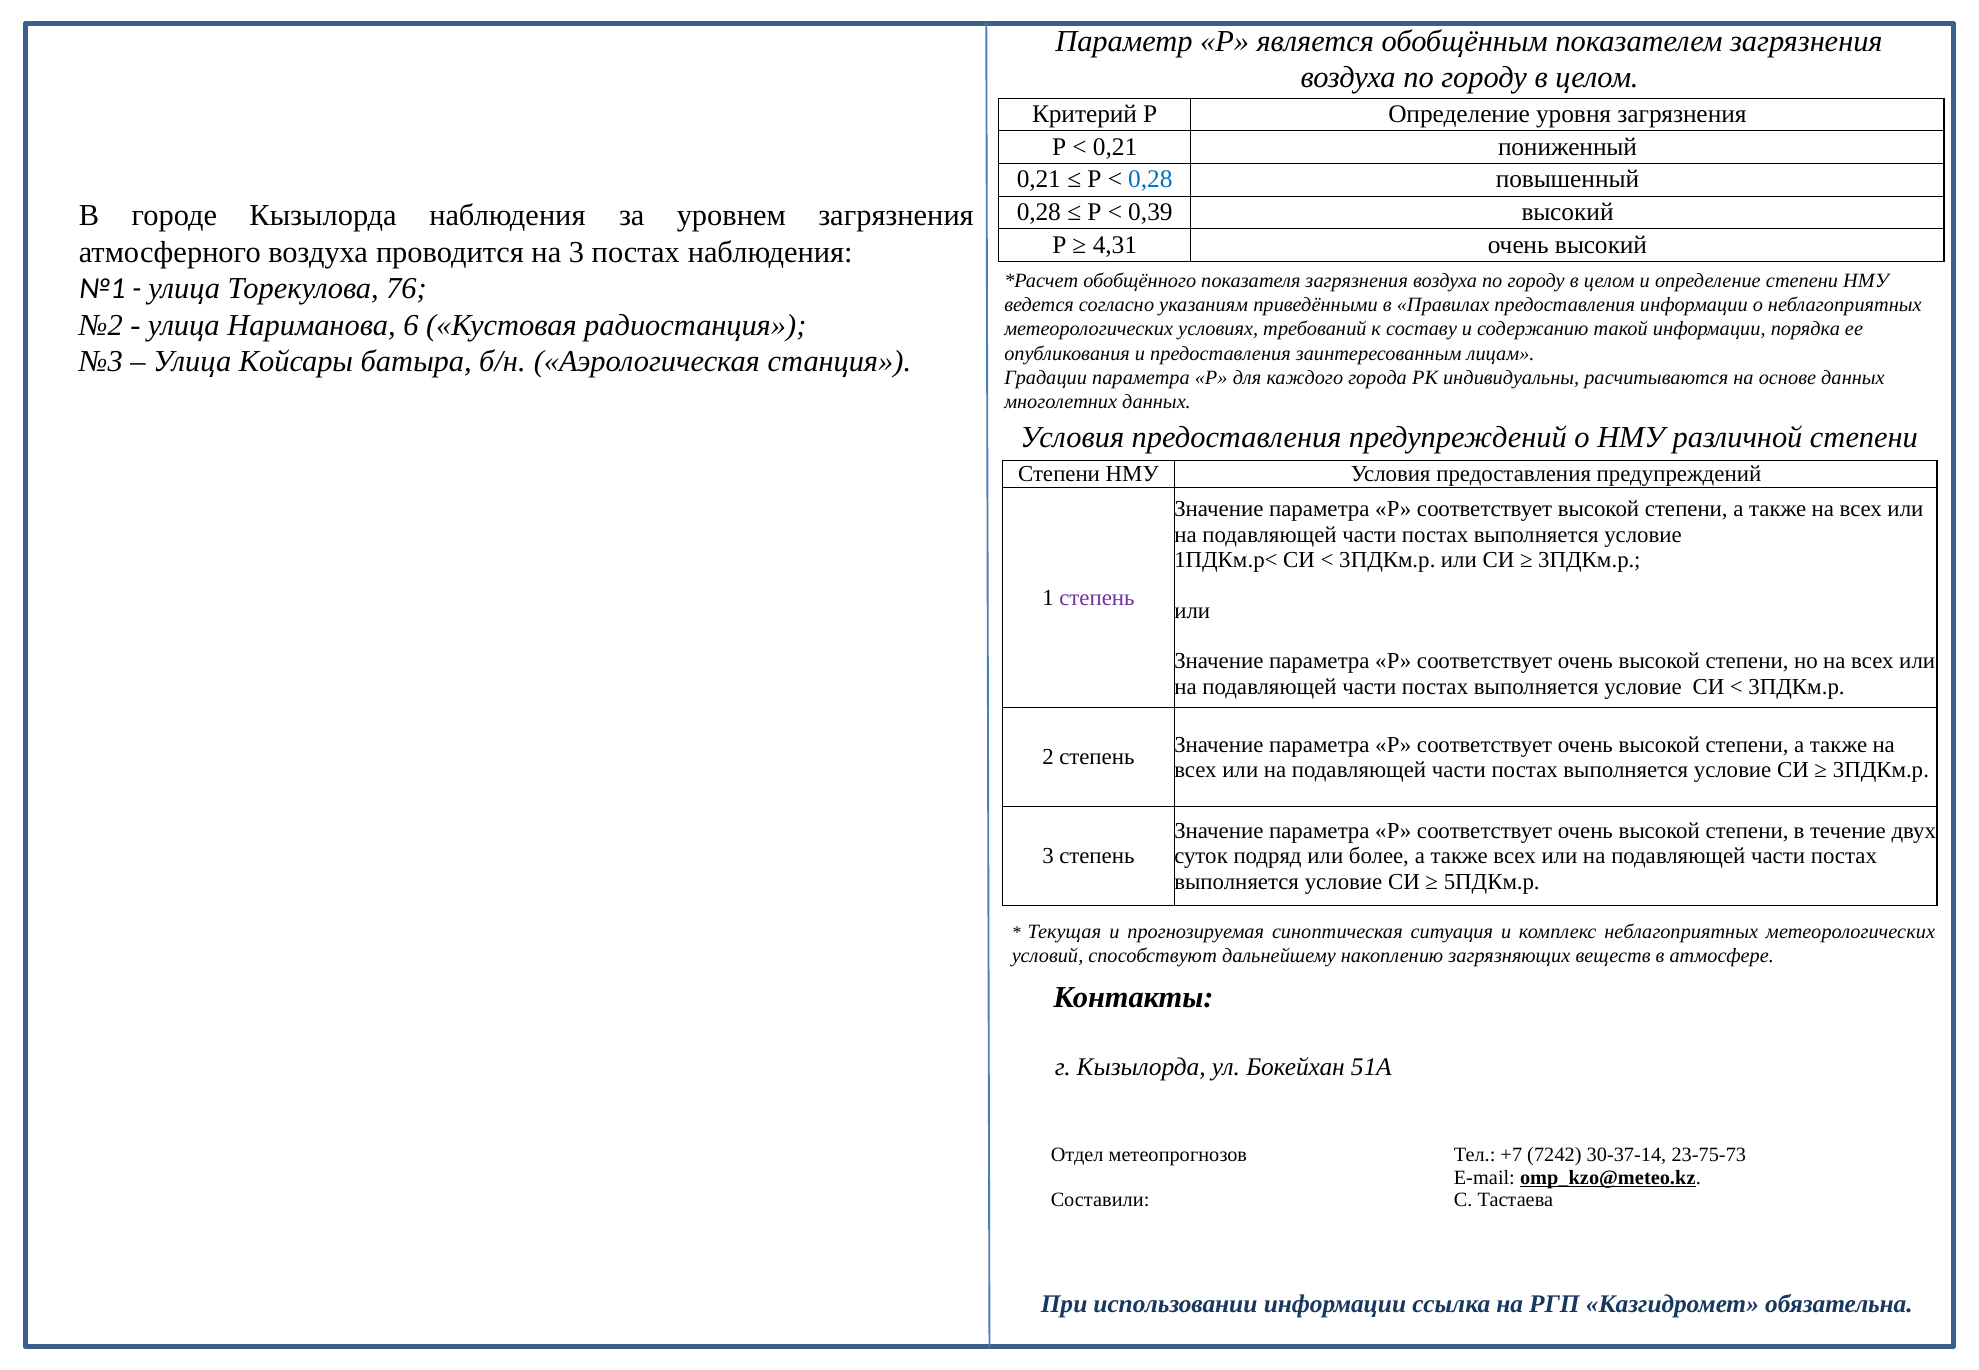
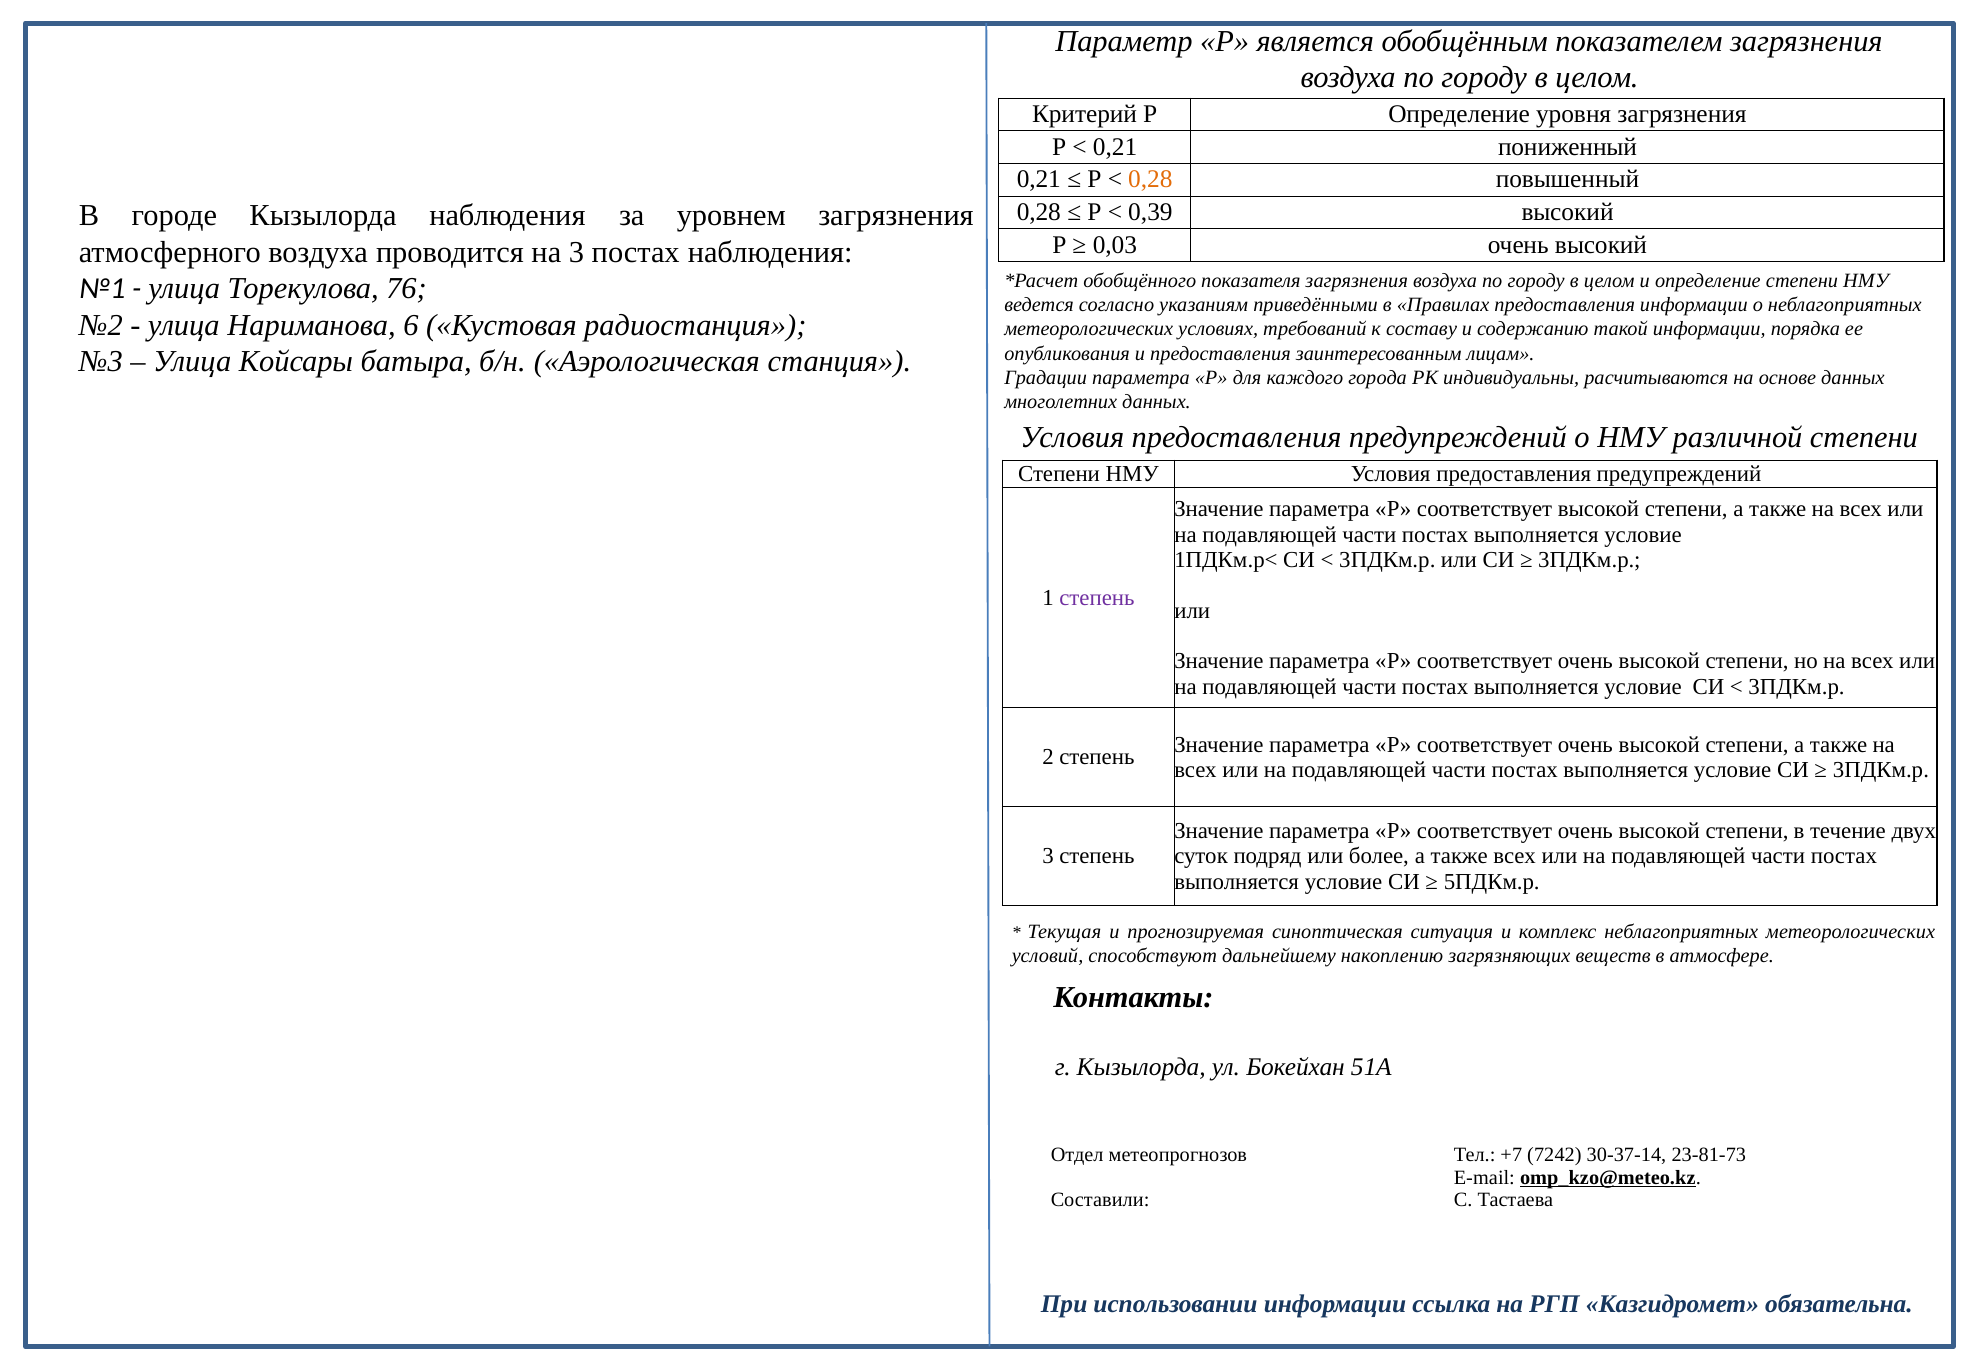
0,28 at (1150, 180) colour: blue -> orange
4,31: 4,31 -> 0,03
23-75-73: 23-75-73 -> 23-81-73
